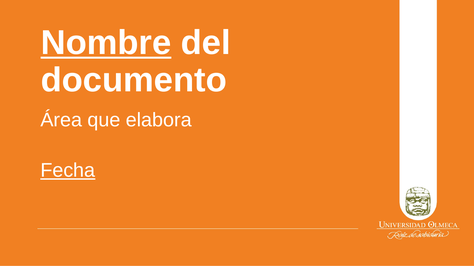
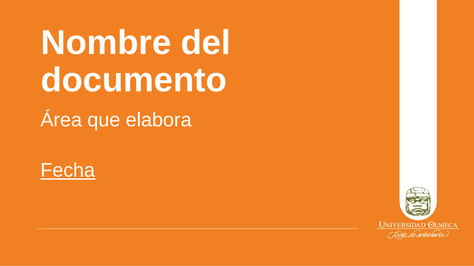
Nombre underline: present -> none
